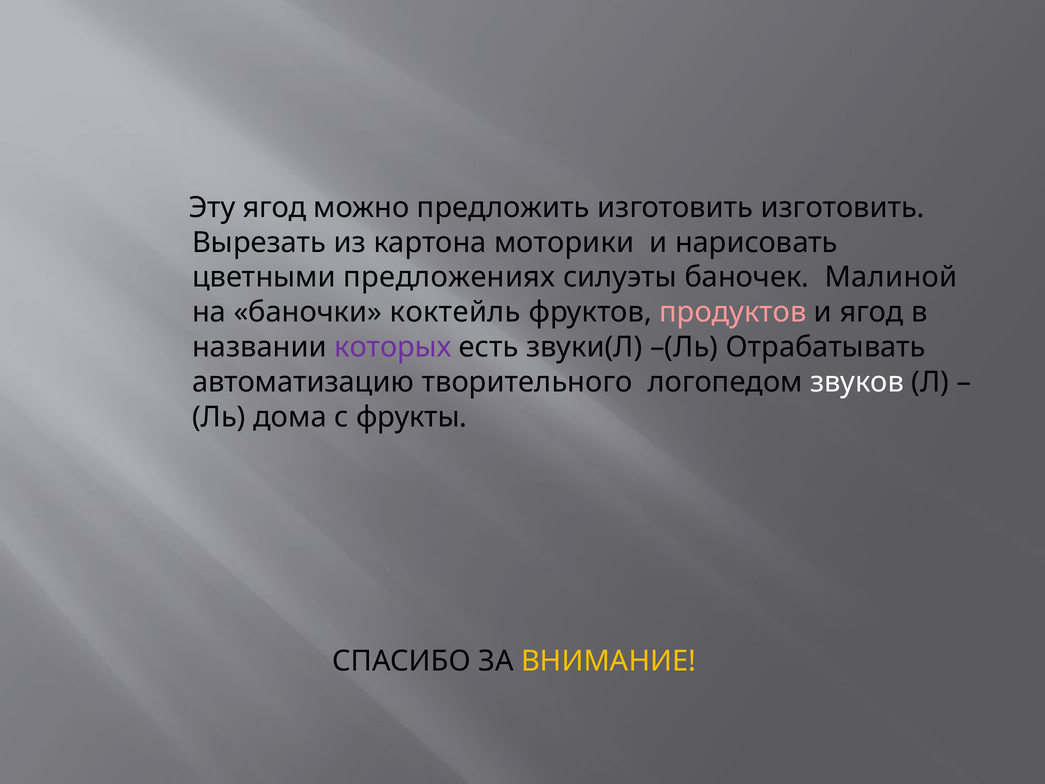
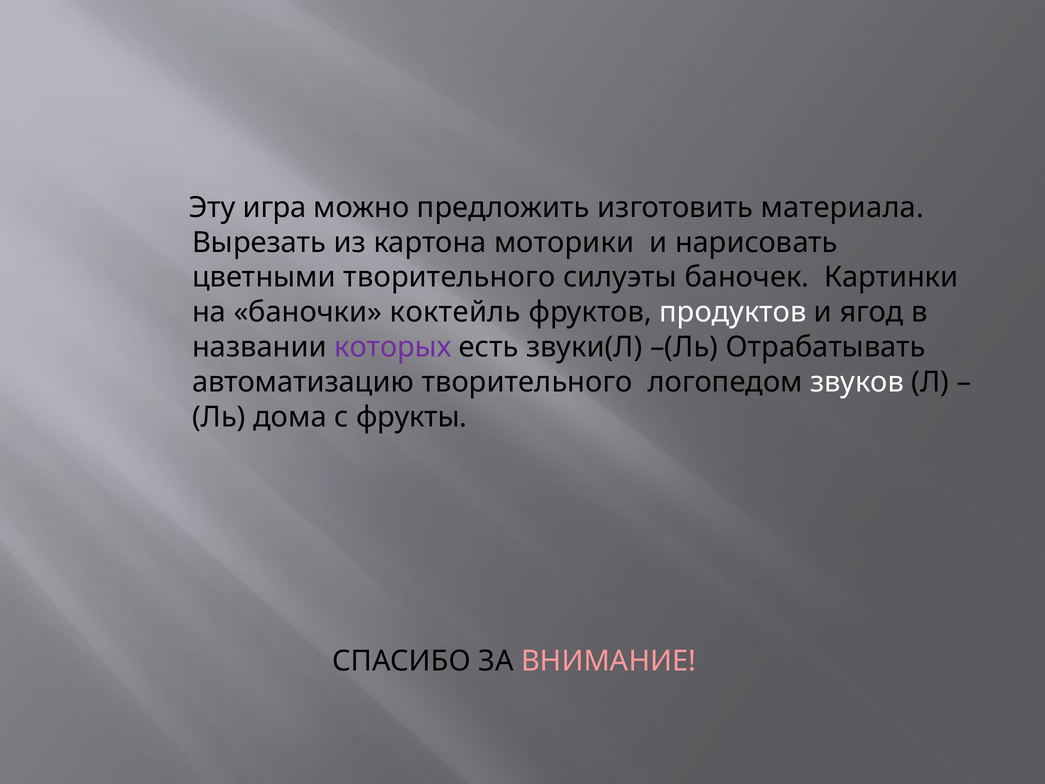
Эту ягод: ягод -> игра
изготовить изготовить: изготовить -> материала
цветными предложениях: предложениях -> творительного
Малиной: Малиной -> Картинки
продуктов colour: pink -> white
ВНИМАНИЕ colour: yellow -> pink
